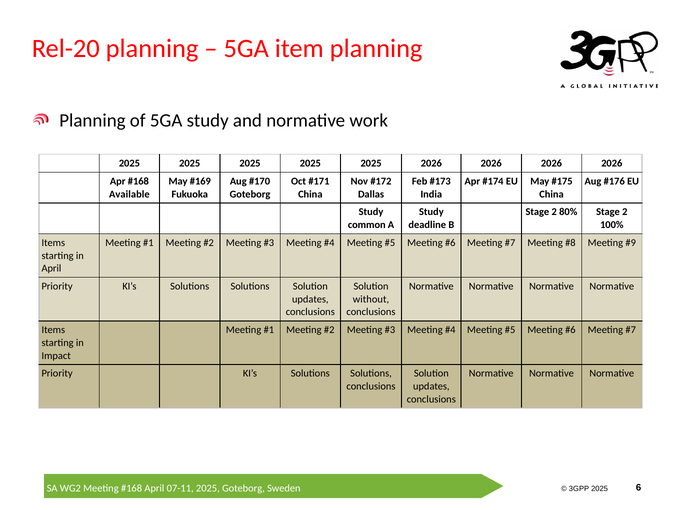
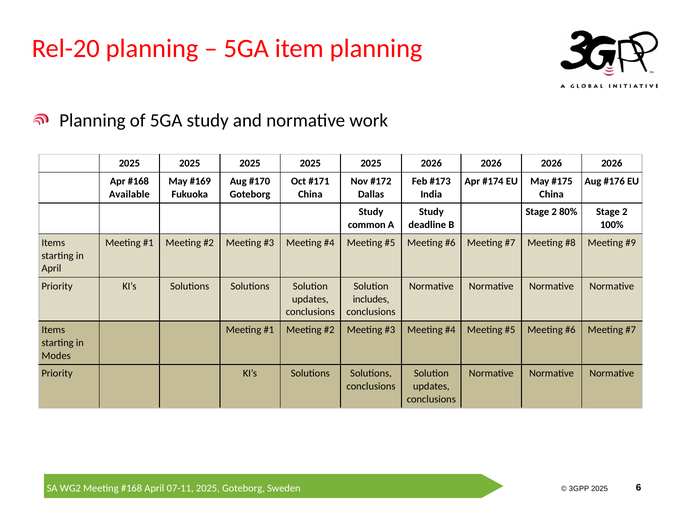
without: without -> includes
Impact: Impact -> Modes
